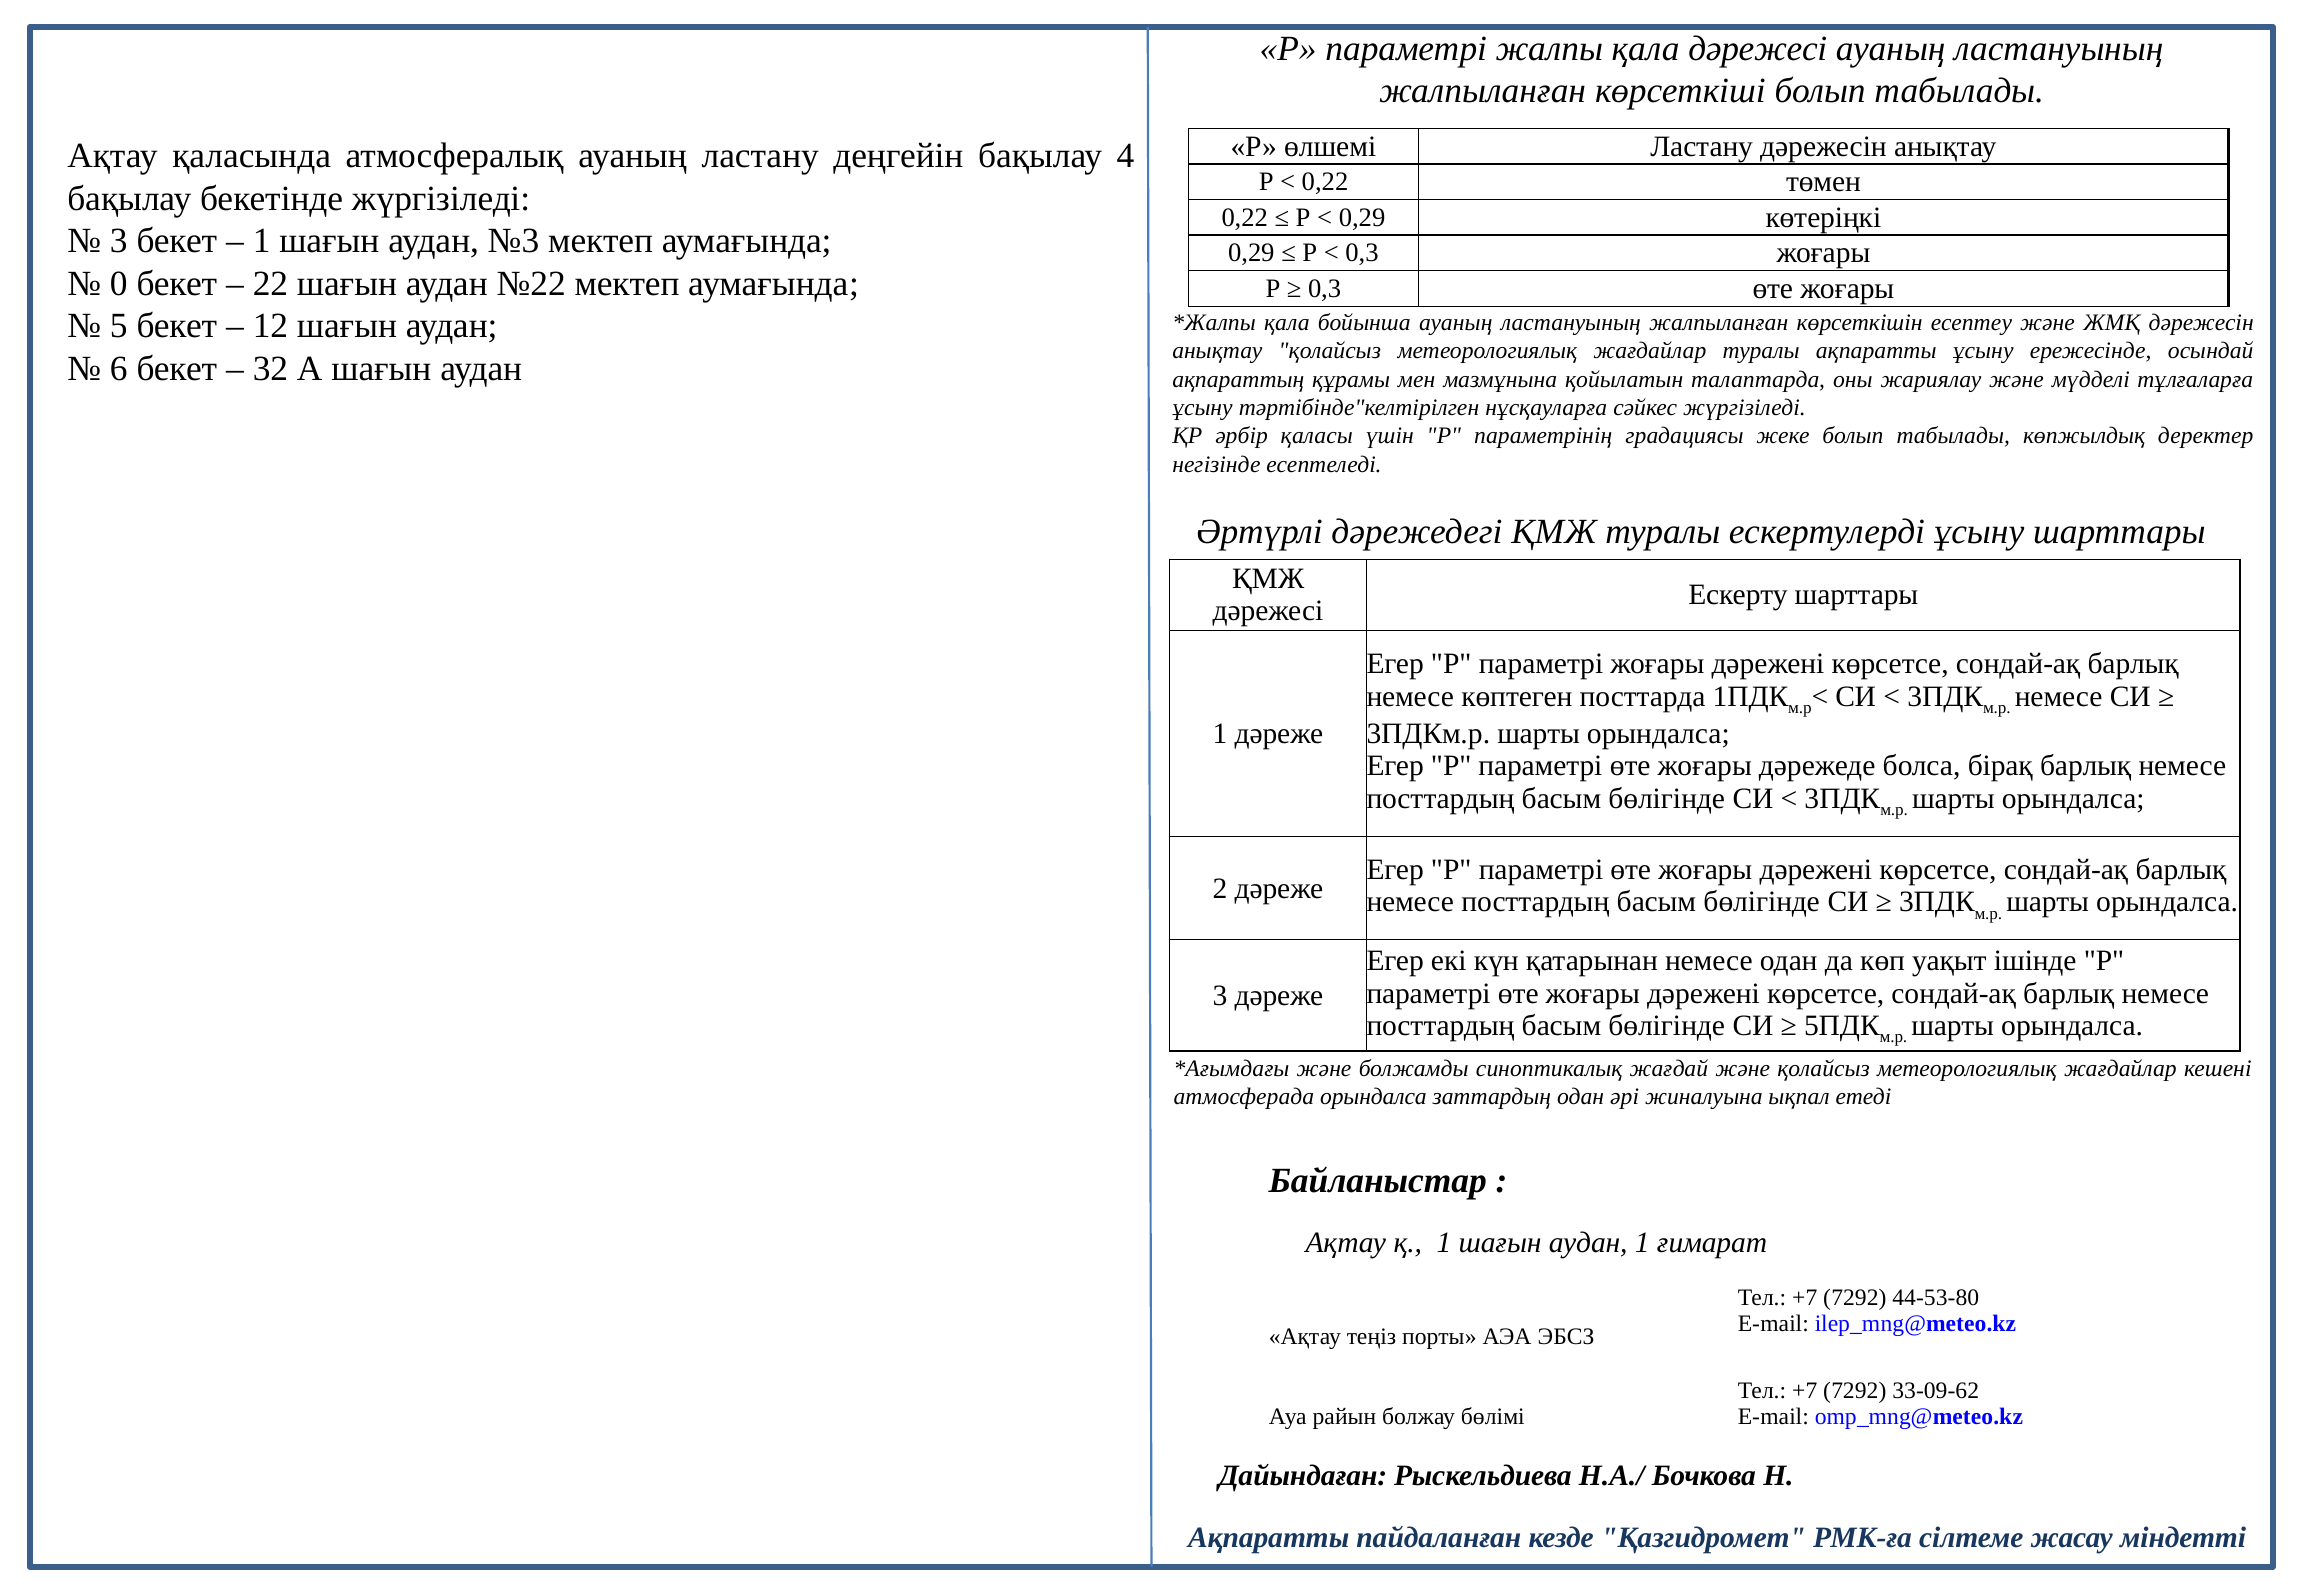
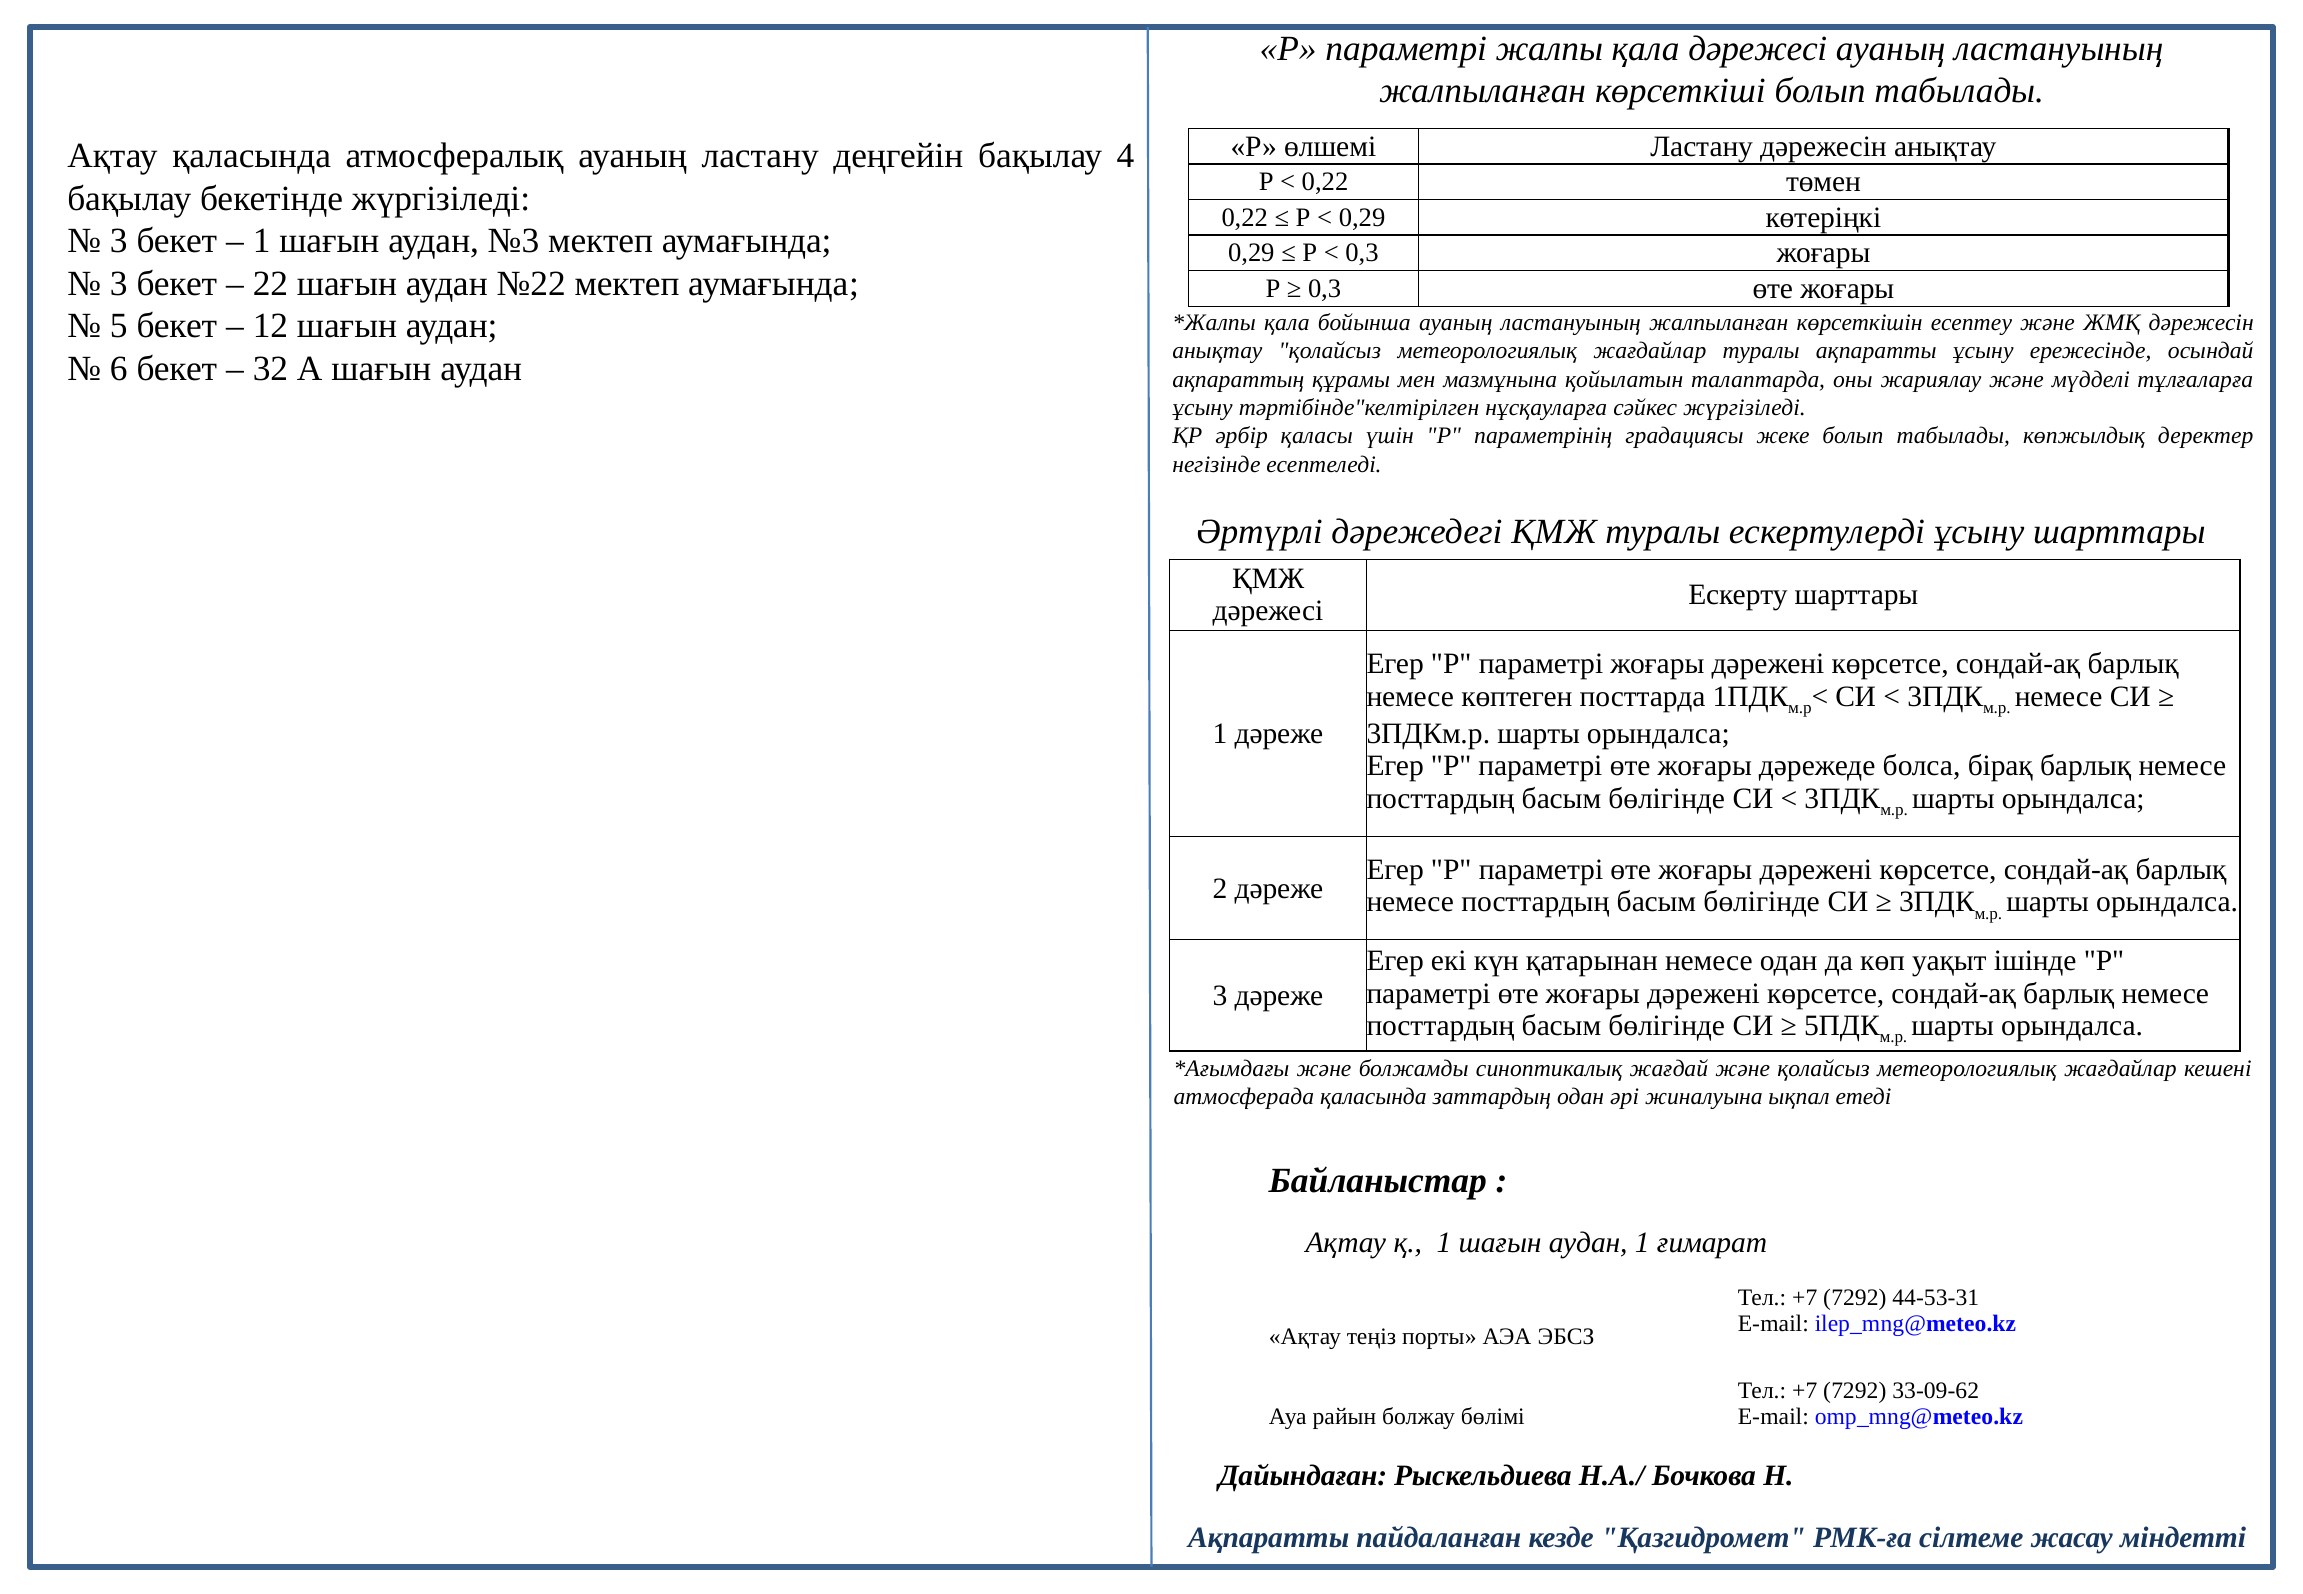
0 at (119, 283): 0 -> 3
атмосферада орындалса: орындалса -> қаласында
44-53-80: 44-53-80 -> 44-53-31
